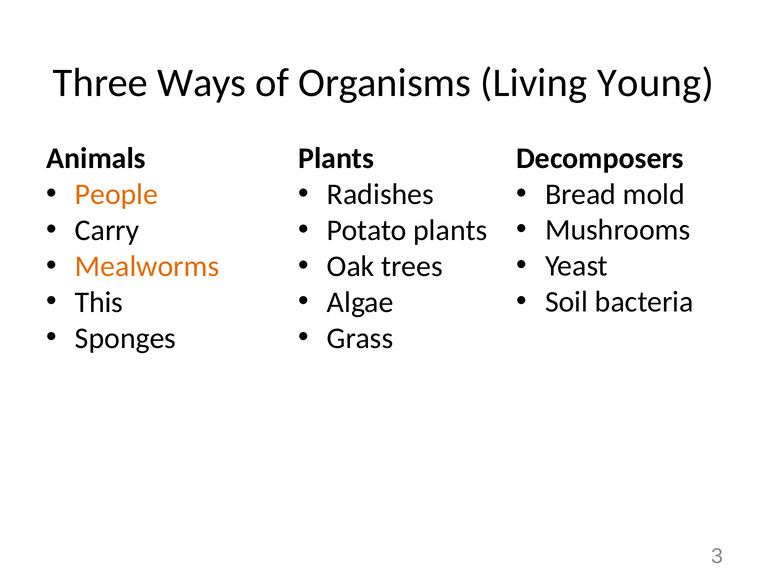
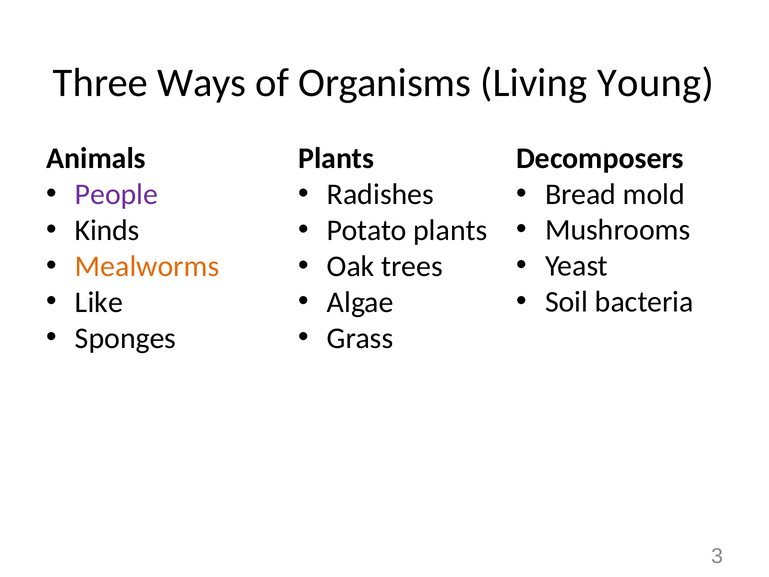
People colour: orange -> purple
Carry: Carry -> Kinds
This: This -> Like
